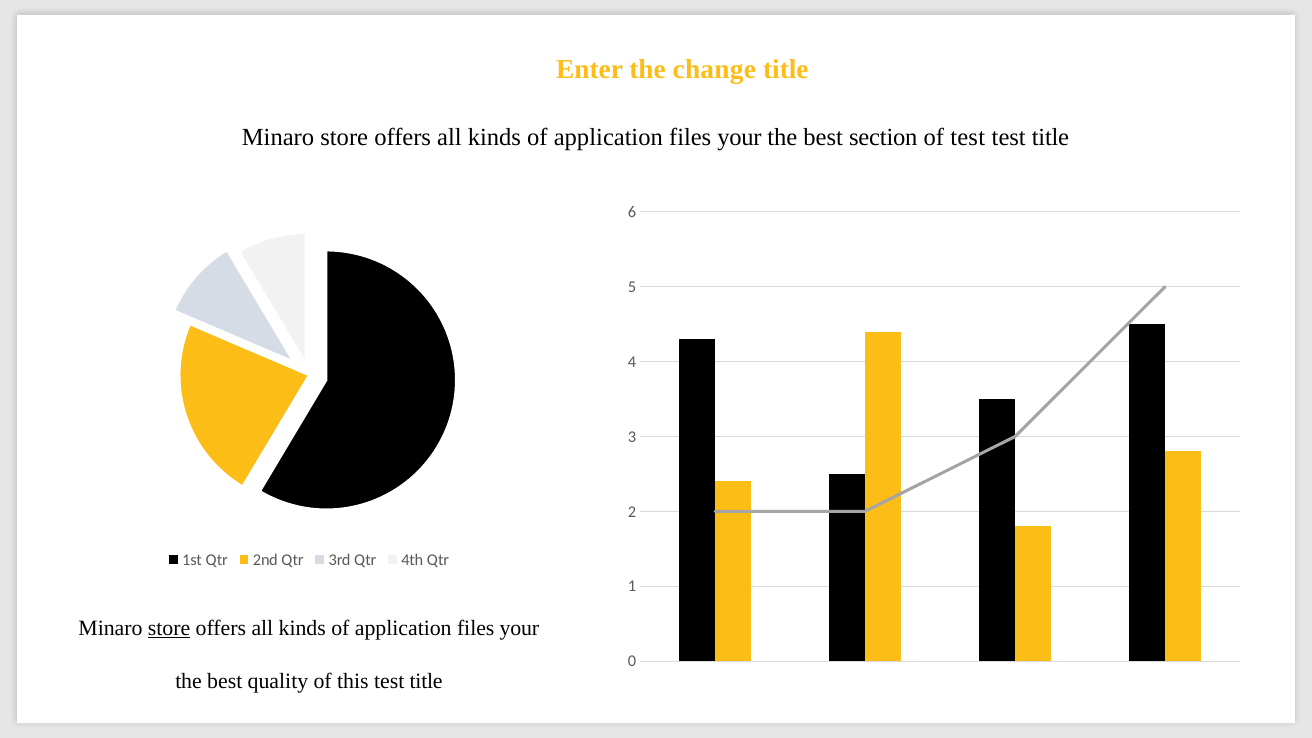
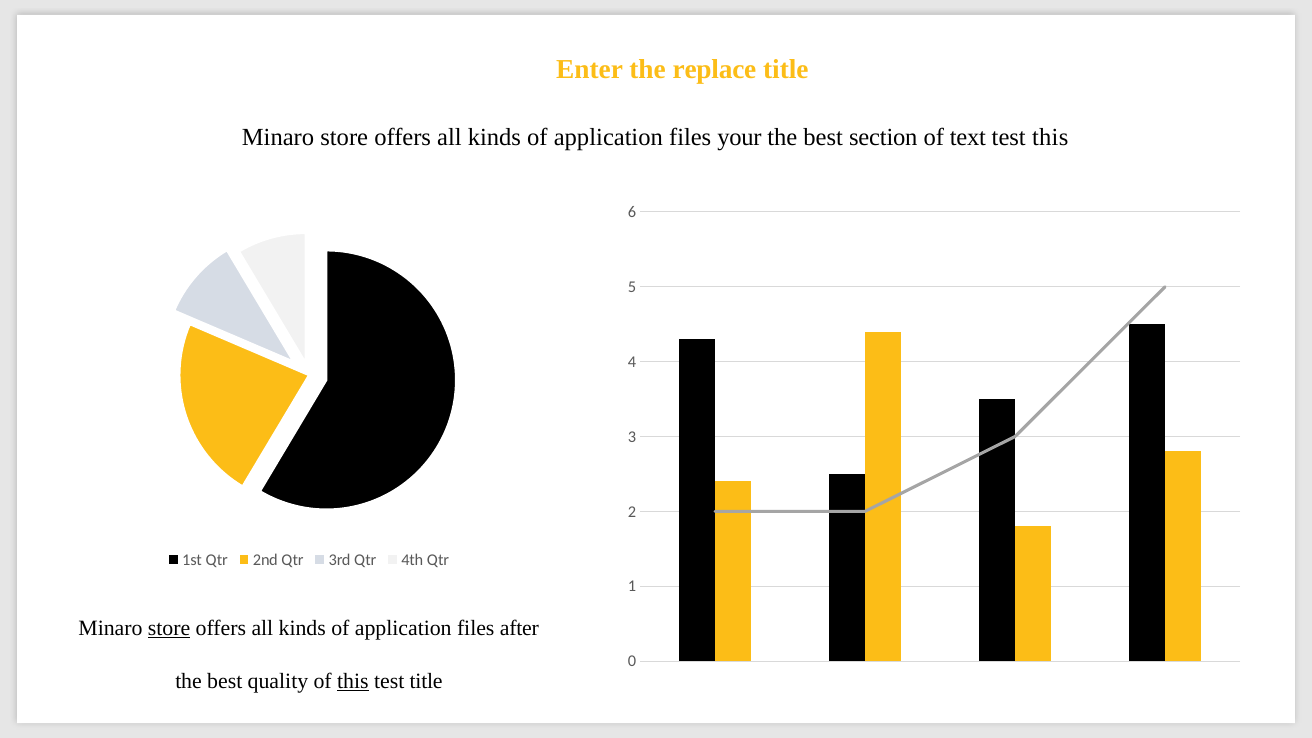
change: change -> replace
of test: test -> text
title at (1050, 137): title -> this
your at (519, 628): your -> after
this at (353, 681) underline: none -> present
